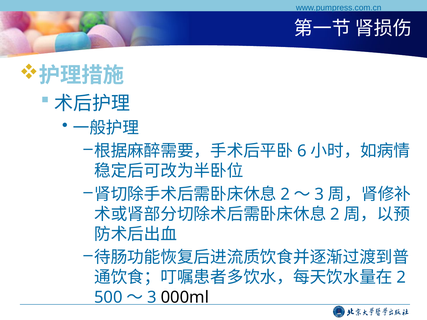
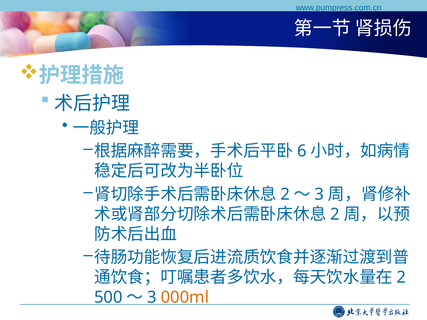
000ml colour: black -> orange
